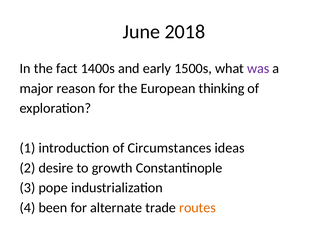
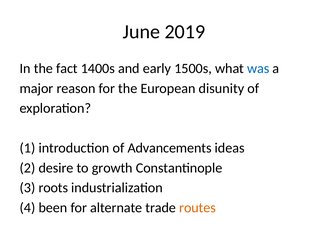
2018: 2018 -> 2019
was colour: purple -> blue
thinking: thinking -> disunity
Circumstances: Circumstances -> Advancements
pope: pope -> roots
